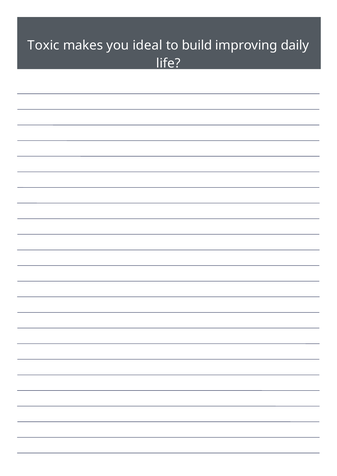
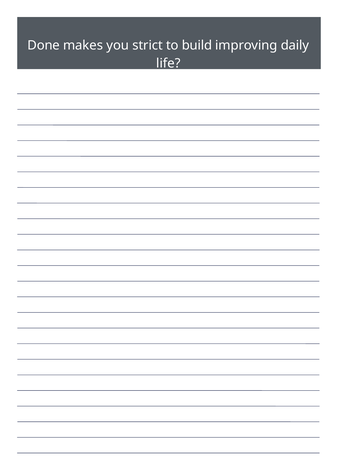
Toxic: Toxic -> Done
ideal: ideal -> strict
